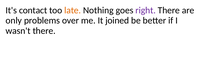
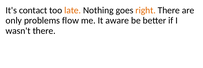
right colour: purple -> orange
over: over -> flow
joined: joined -> aware
